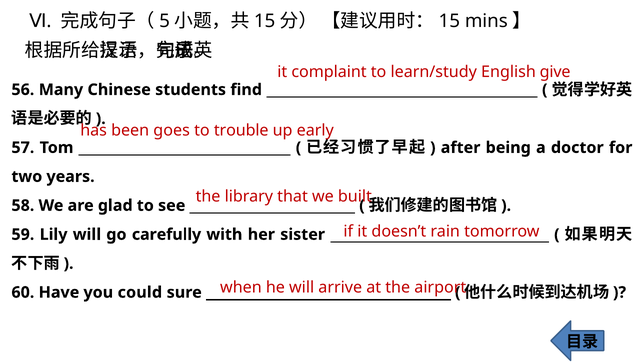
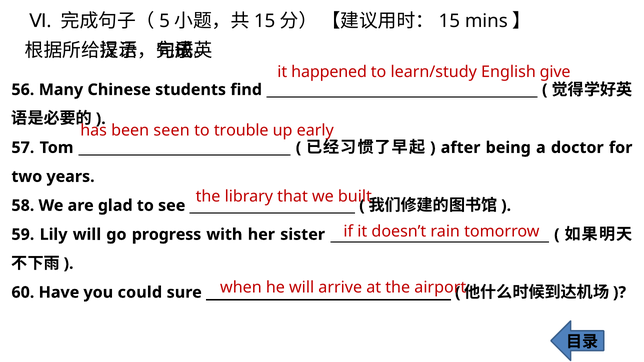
complaint: complaint -> happened
goes: goes -> seen
carefully: carefully -> progress
